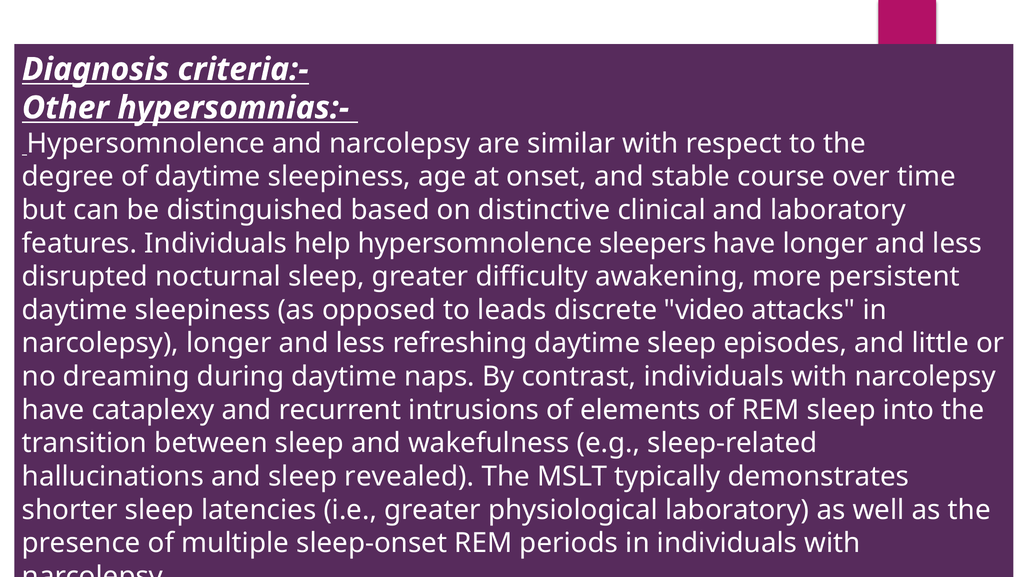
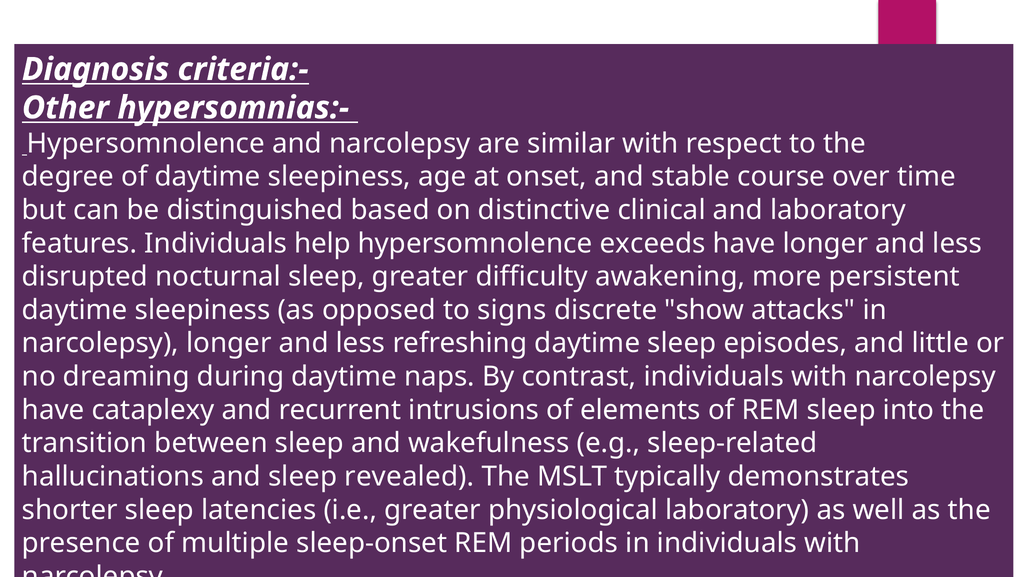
sleepers: sleepers -> exceeds
leads: leads -> signs
video: video -> show
